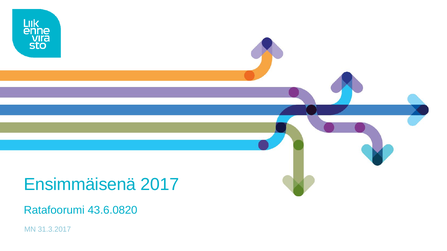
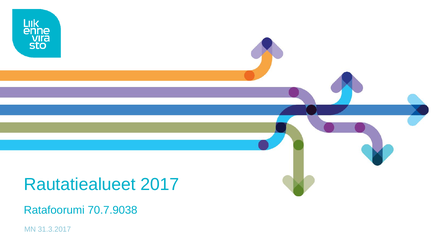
Ensimmäisenä: Ensimmäisenä -> Rautatiealueet
43.6.0820: 43.6.0820 -> 70.7.9038
